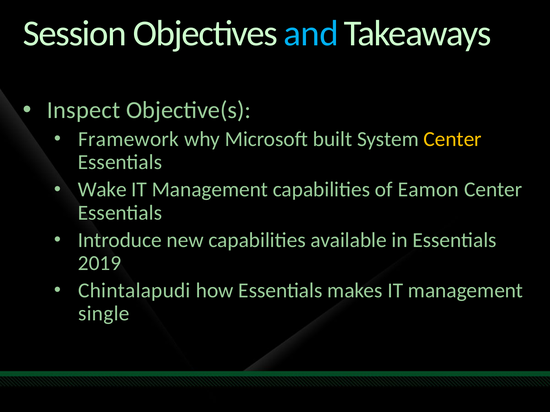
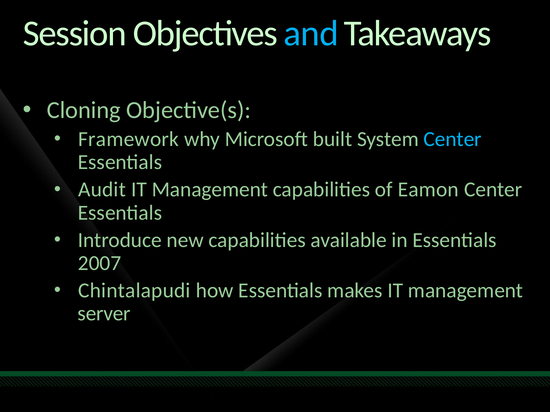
Inspect: Inspect -> Cloning
Center at (453, 139) colour: yellow -> light blue
Wake: Wake -> Audit
2019: 2019 -> 2007
single: single -> server
